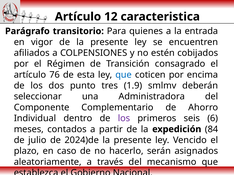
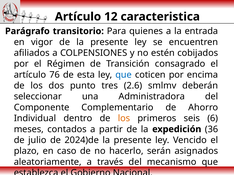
1.9: 1.9 -> 2.6
los at (124, 119) colour: purple -> orange
84: 84 -> 36
